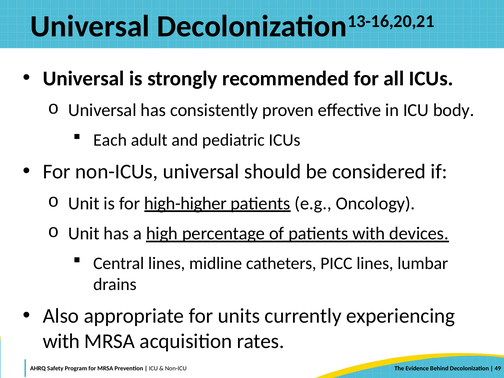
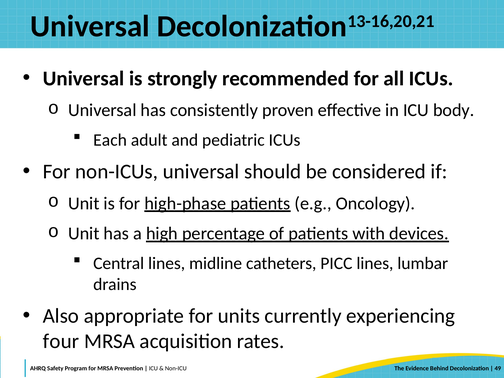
high-higher: high-higher -> high-phase
with at (61, 341): with -> four
